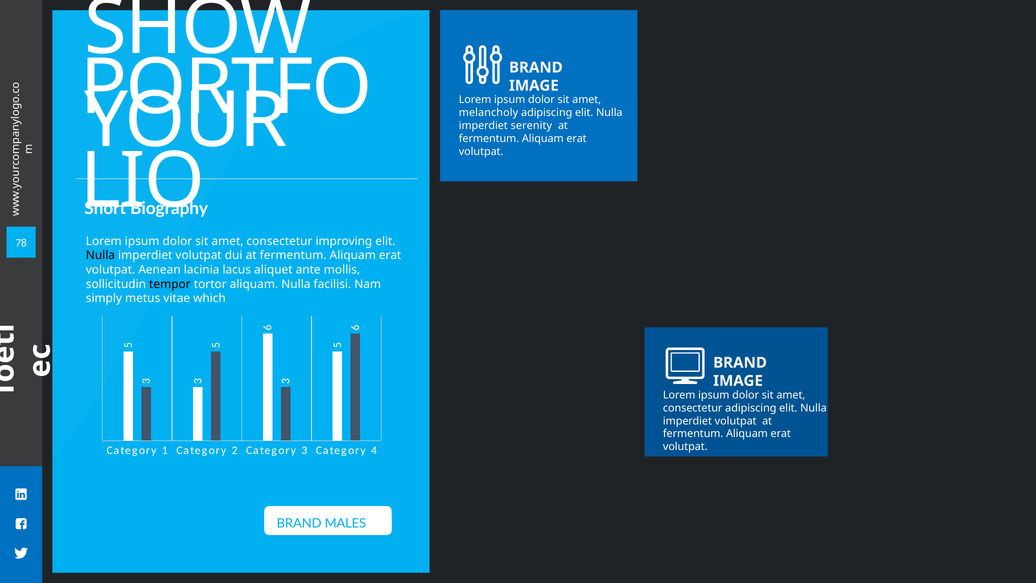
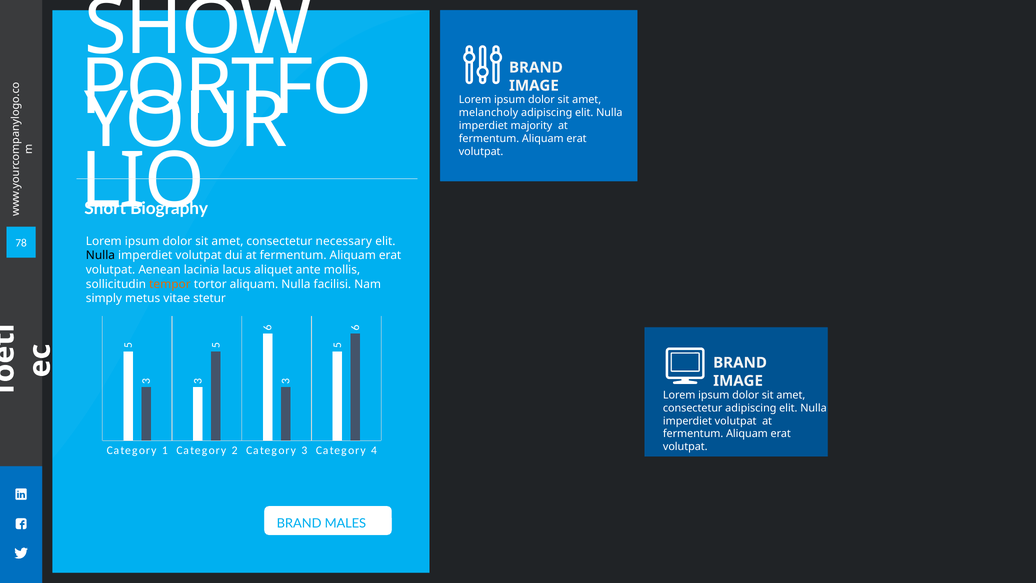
serenity: serenity -> majority
improving: improving -> necessary
tempor colour: black -> orange
which: which -> stetur
